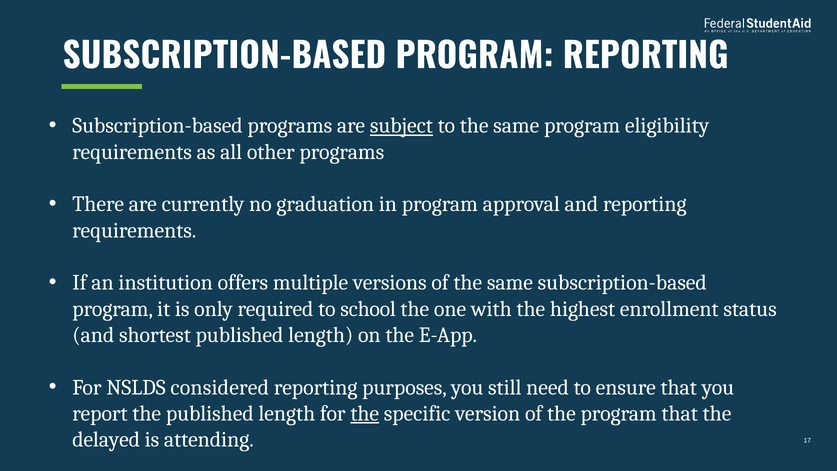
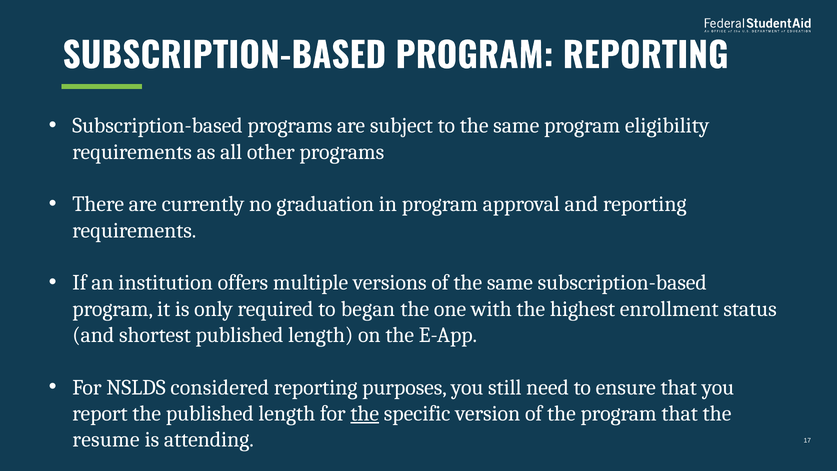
subject underline: present -> none
school: school -> began
delayed: delayed -> resume
